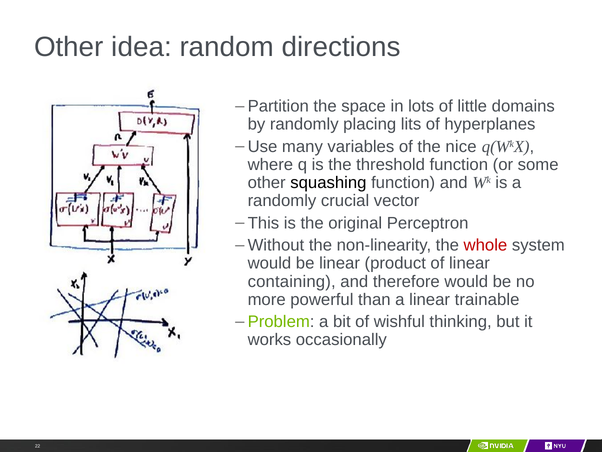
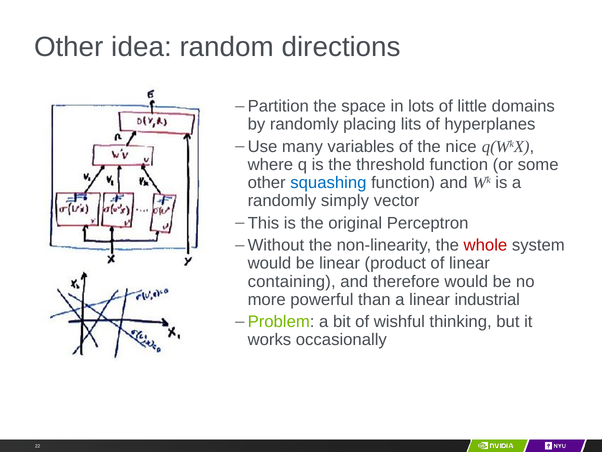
squashing colour: black -> blue
crucial: crucial -> simply
trainable: trainable -> industrial
